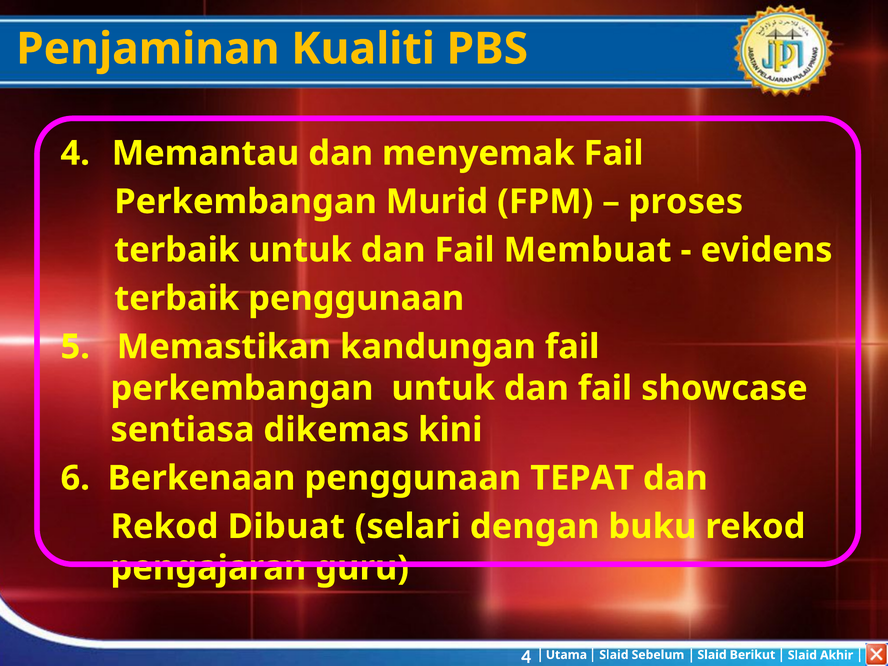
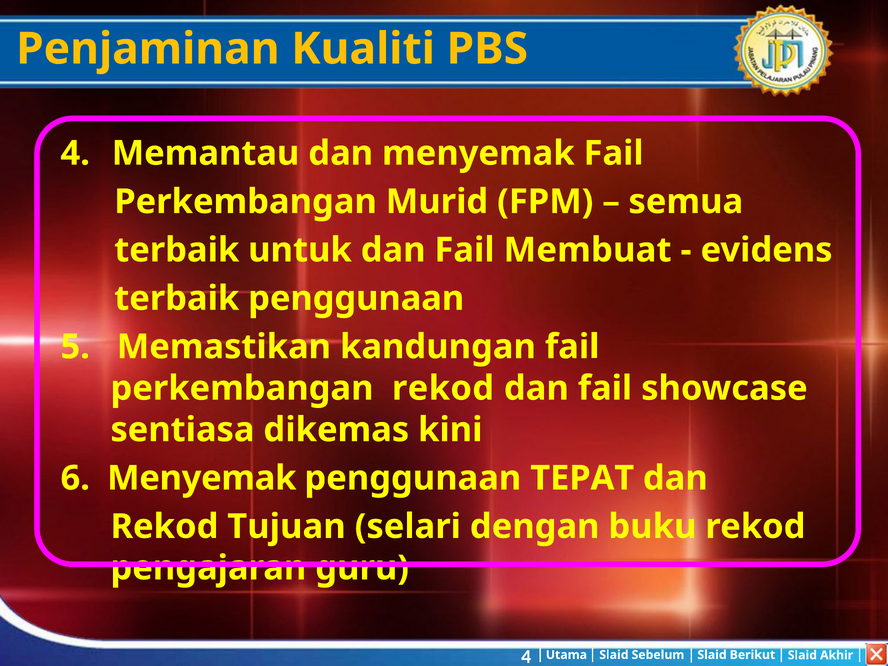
proses: proses -> semua
perkembangan untuk: untuk -> rekod
6 Berkenaan: Berkenaan -> Menyemak
Dibuat: Dibuat -> Tujuan
